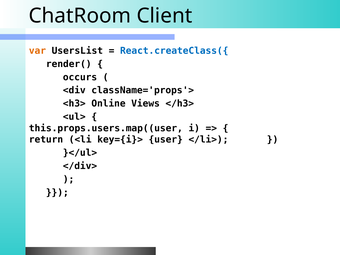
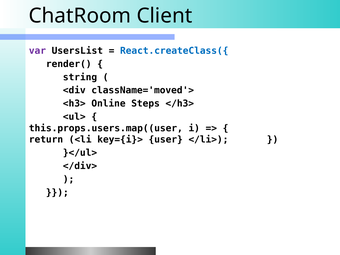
var colour: orange -> purple
occurs: occurs -> string
className='props'>: className='props'> -> className='moved'>
Views: Views -> Steps
